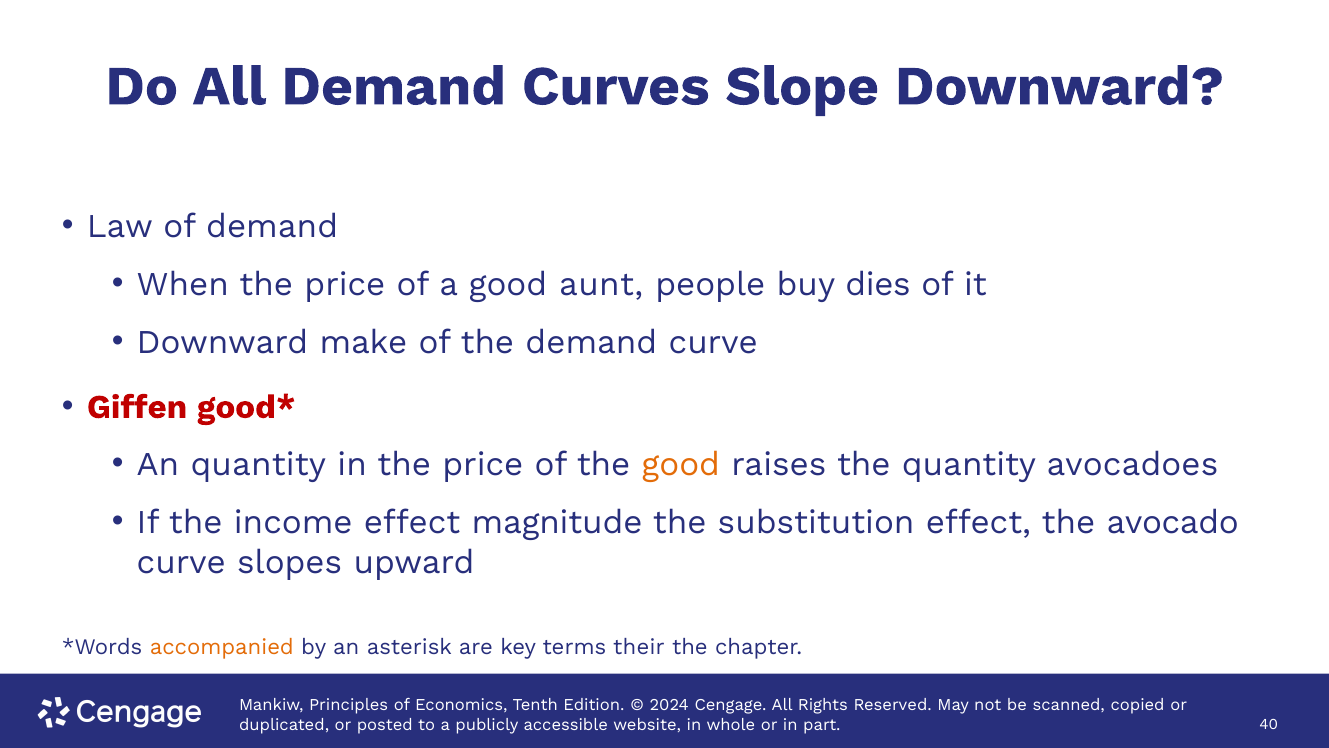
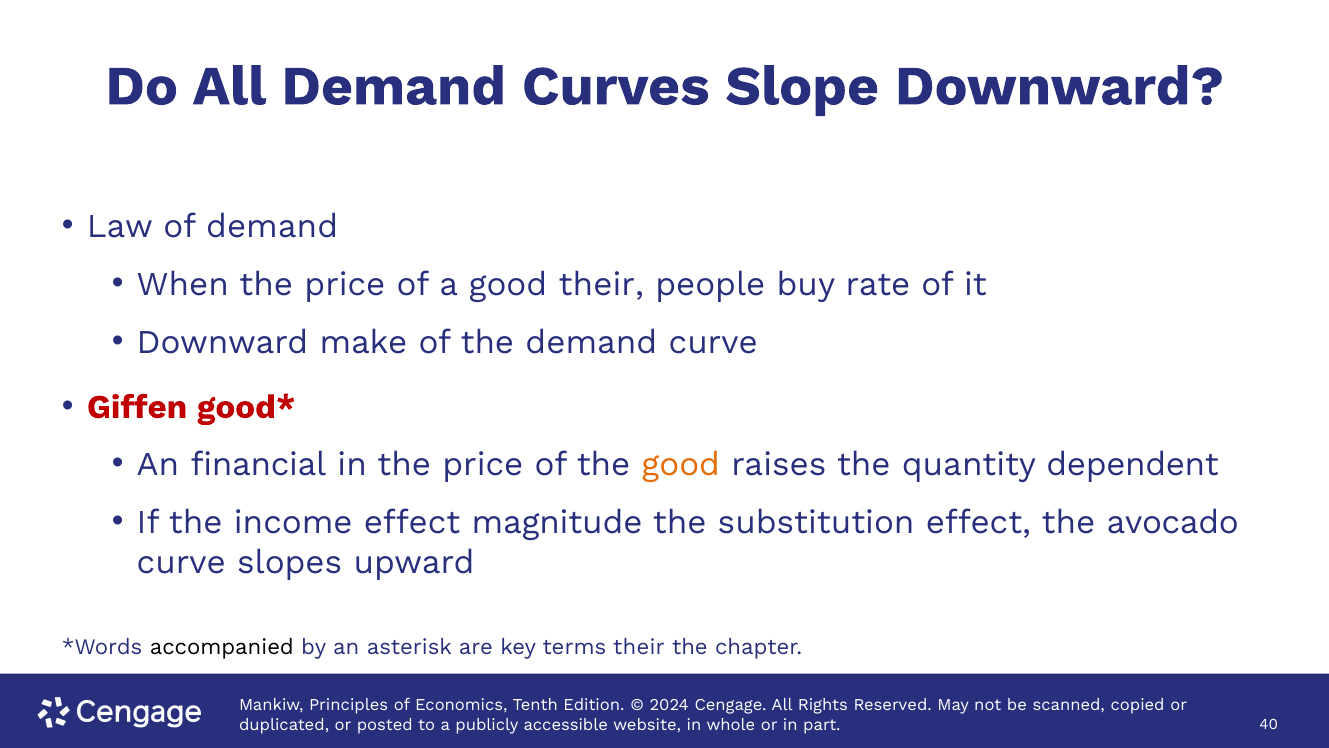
good aunt: aunt -> their
dies: dies -> rate
An quantity: quantity -> financial
avocadoes: avocadoes -> dependent
accompanied colour: orange -> black
